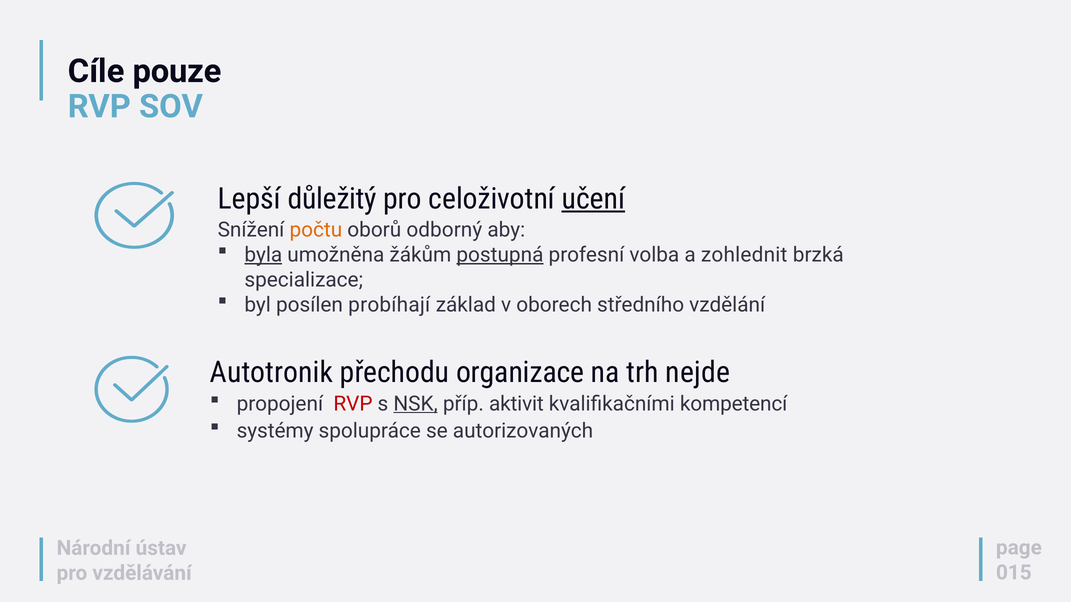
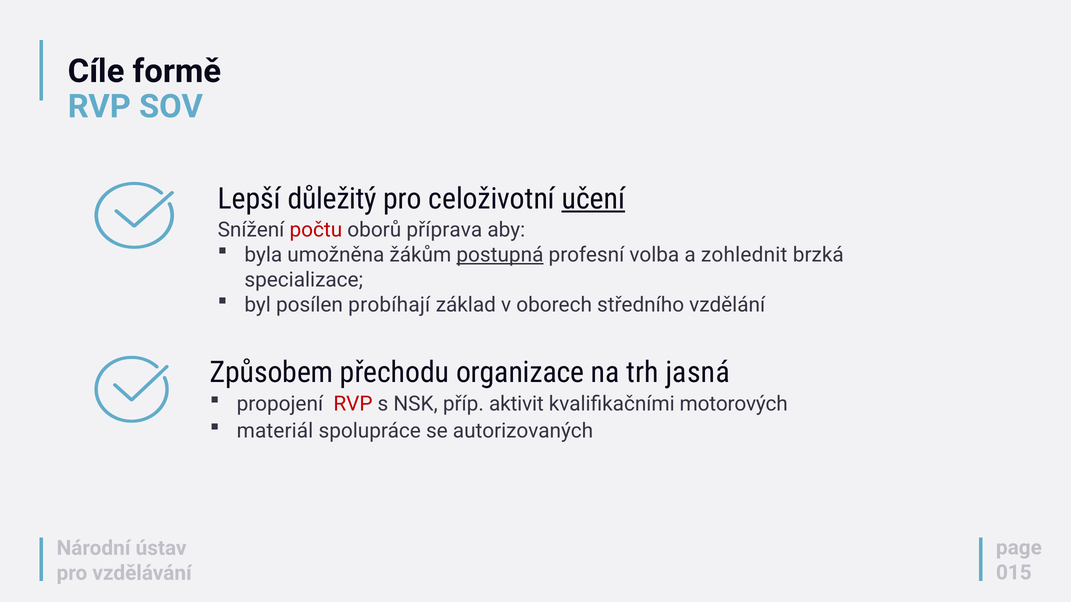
pouze: pouze -> formě
počtu colour: orange -> red
odborný: odborný -> příprava
byla underline: present -> none
Autotronik: Autotronik -> Způsobem
nejde: nejde -> jasná
NSK underline: present -> none
kompetencí: kompetencí -> motorových
systémy: systémy -> materiál
